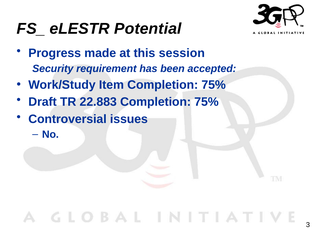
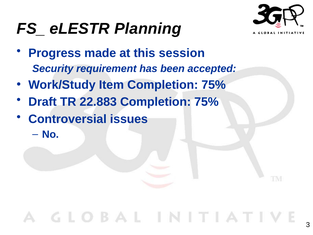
Potential: Potential -> Planning
